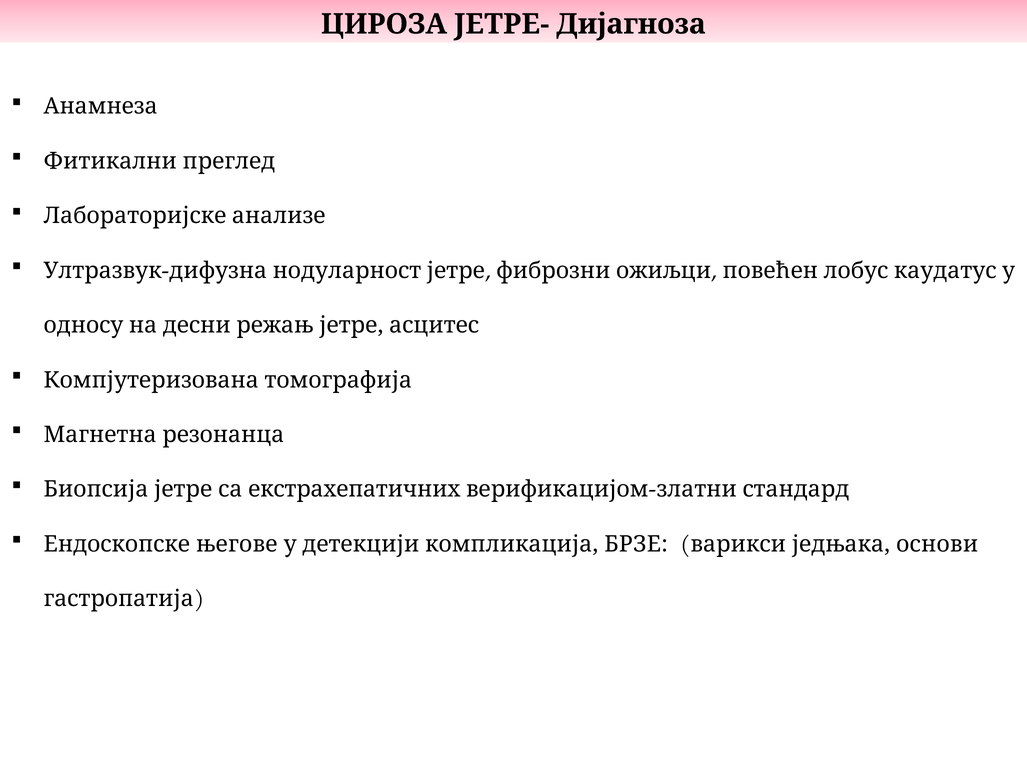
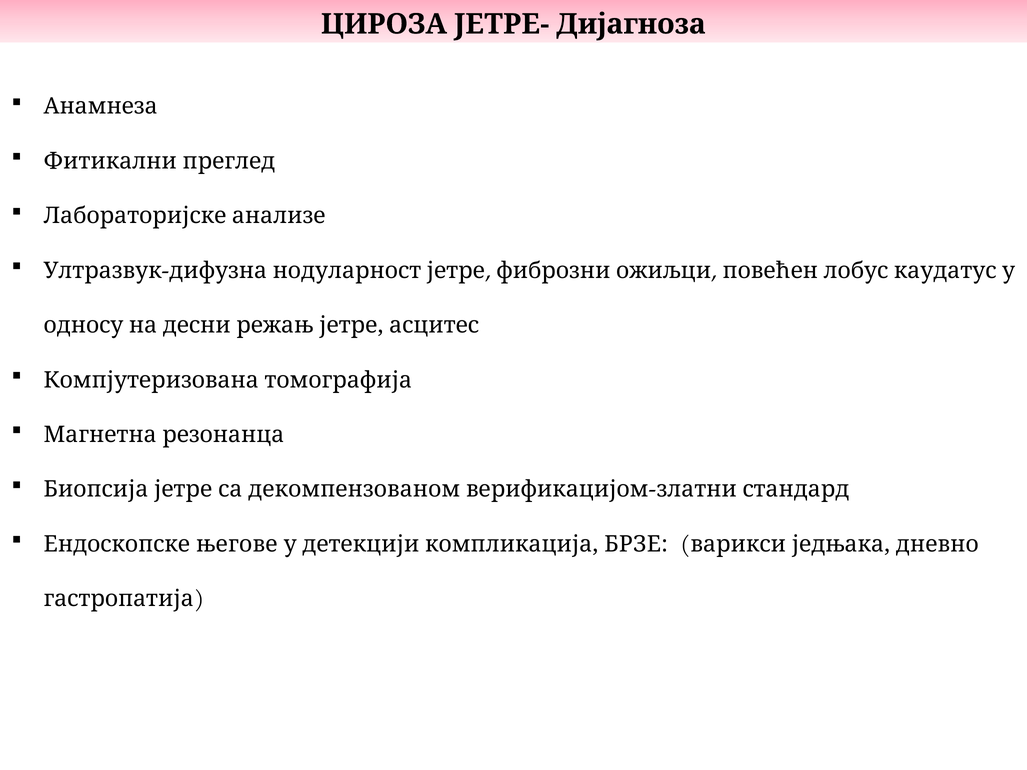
екстрахепатичних: екстрахепатичних -> декомпензованом
основи: основи -> дневно
